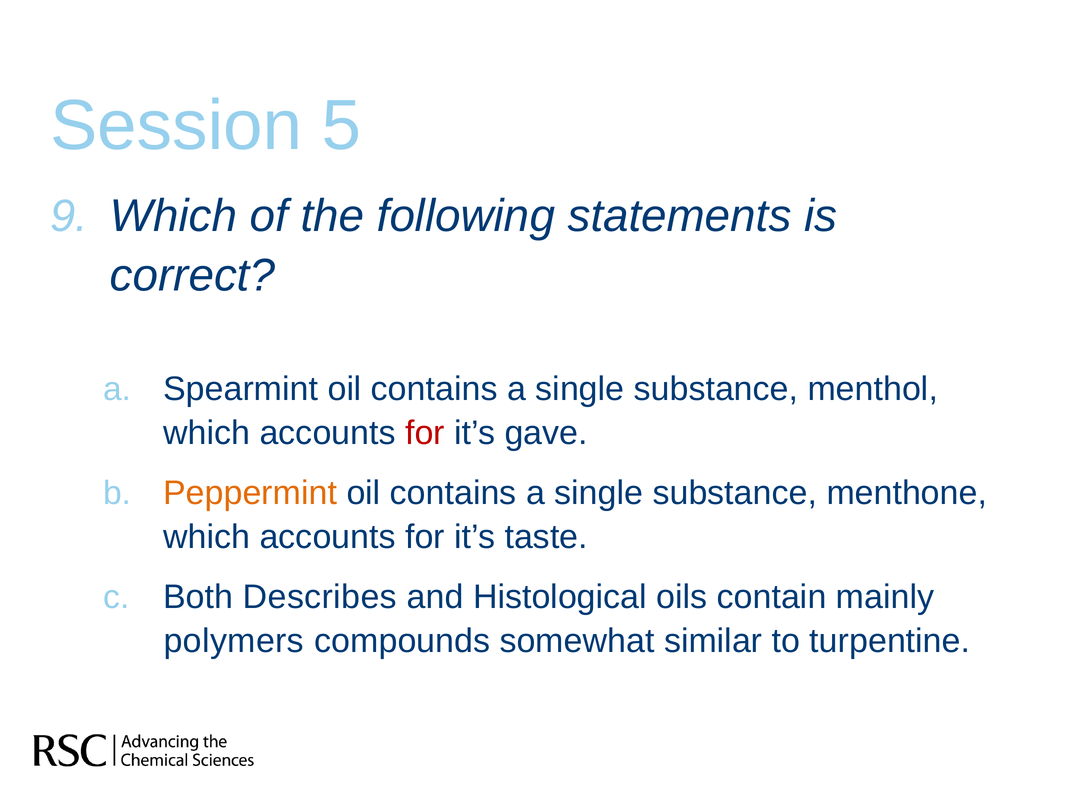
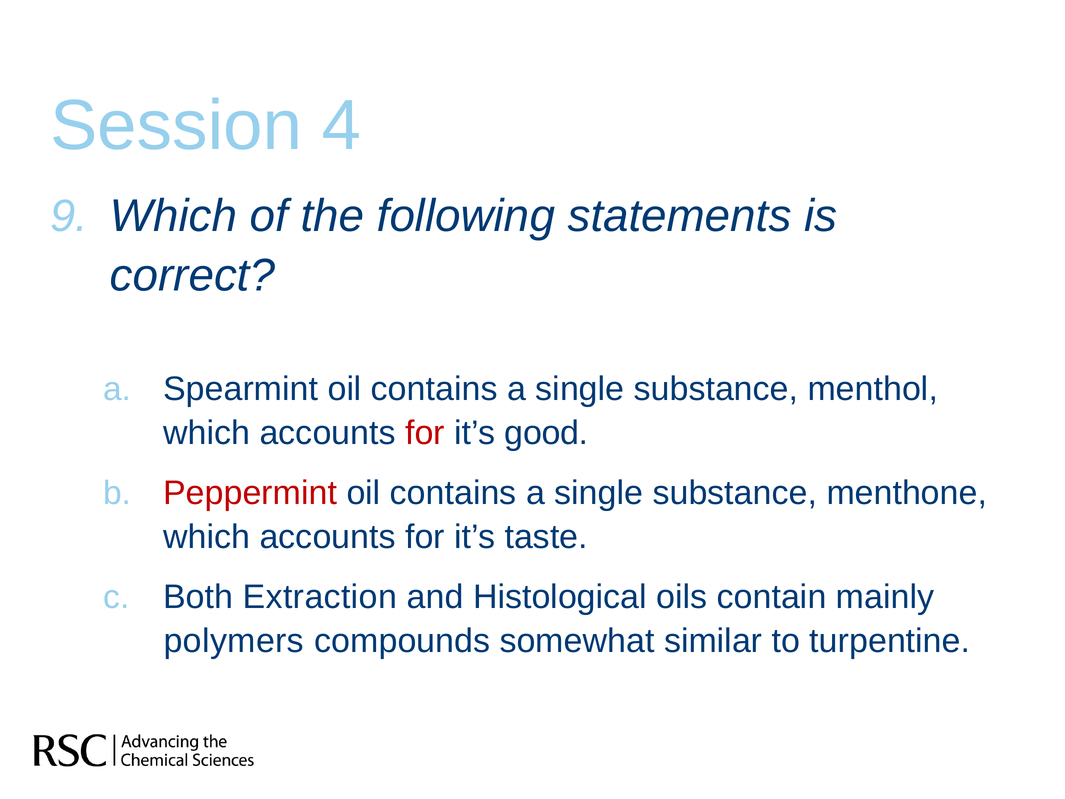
5: 5 -> 4
gave: gave -> good
Peppermint colour: orange -> red
Describes: Describes -> Extraction
